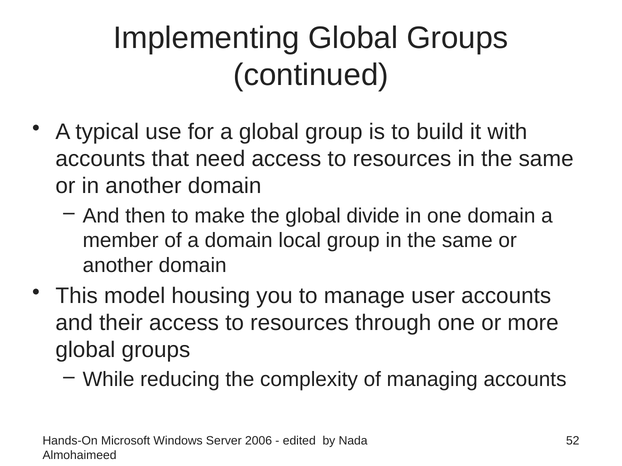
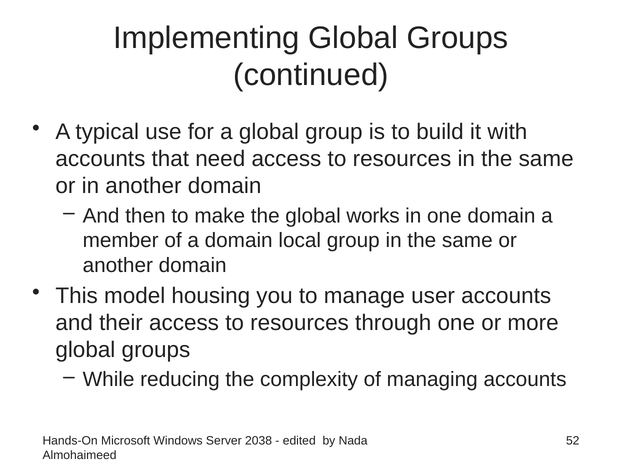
divide: divide -> works
2006: 2006 -> 2038
